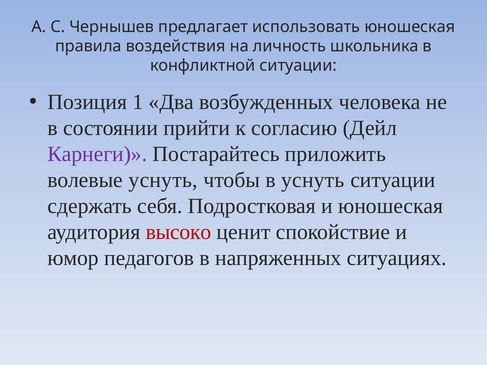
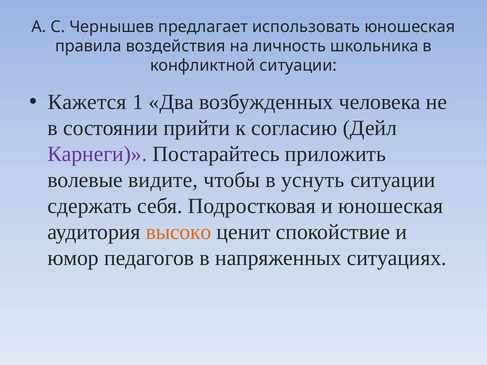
Позиция: Позиция -> Кажется
волевые уснуть: уснуть -> видите
высоко colour: red -> orange
